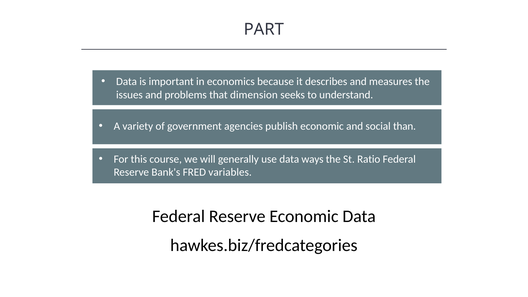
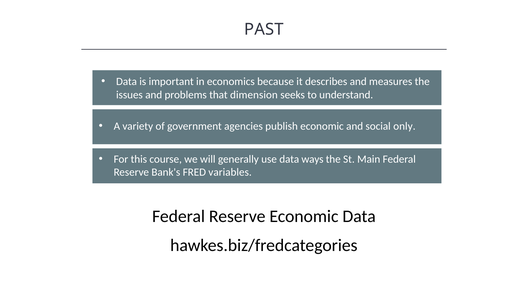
PART: PART -> PAST
than: than -> only
Ratio: Ratio -> Main
